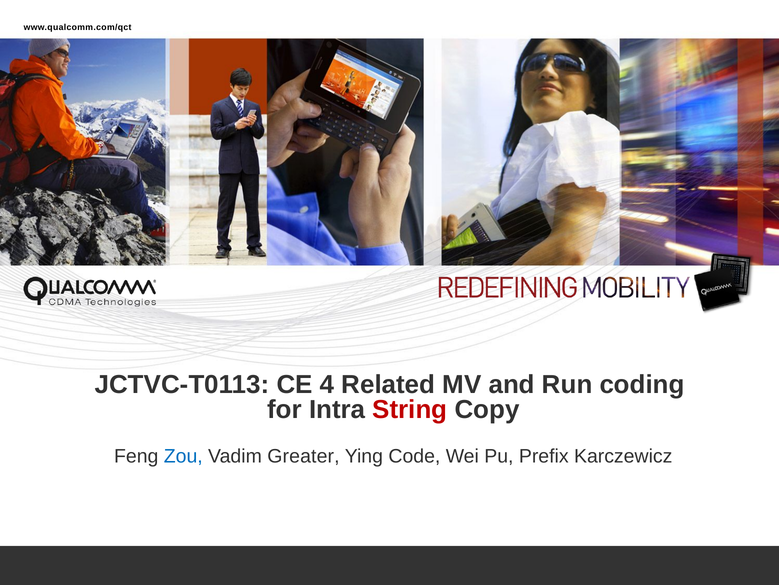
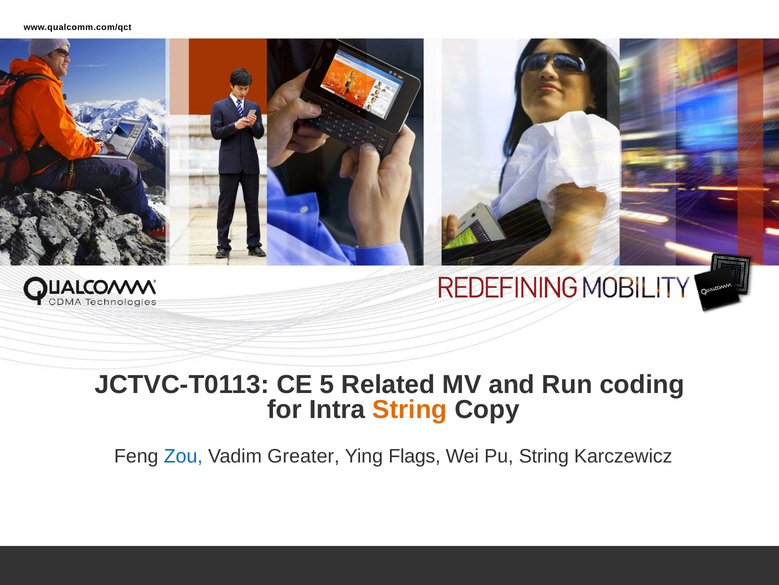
4: 4 -> 5
String at (410, 409) colour: red -> orange
Code: Code -> Flags
Pu Prefix: Prefix -> String
